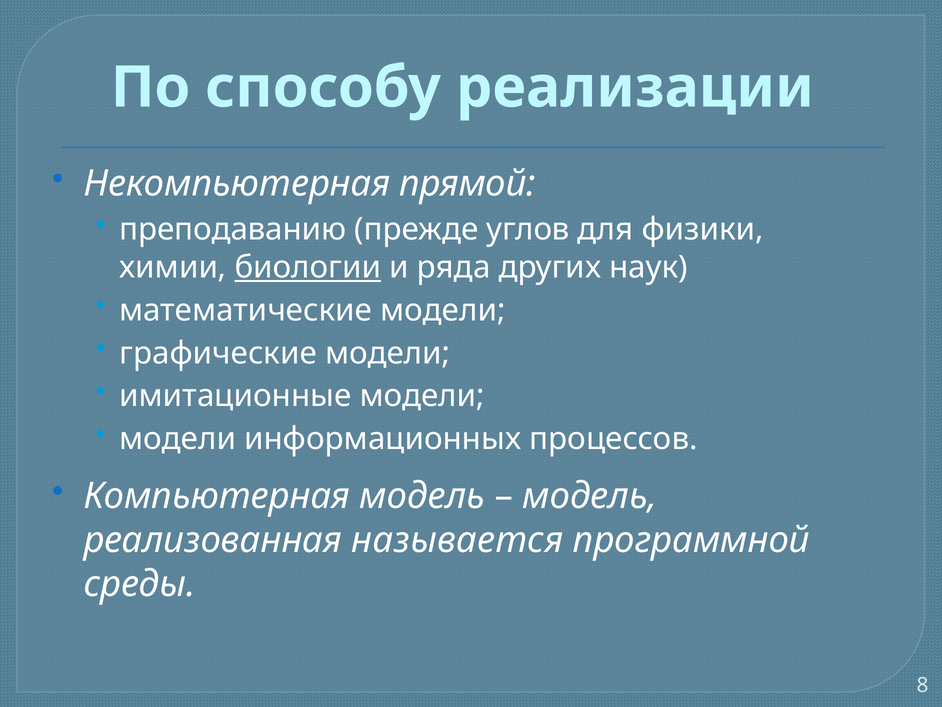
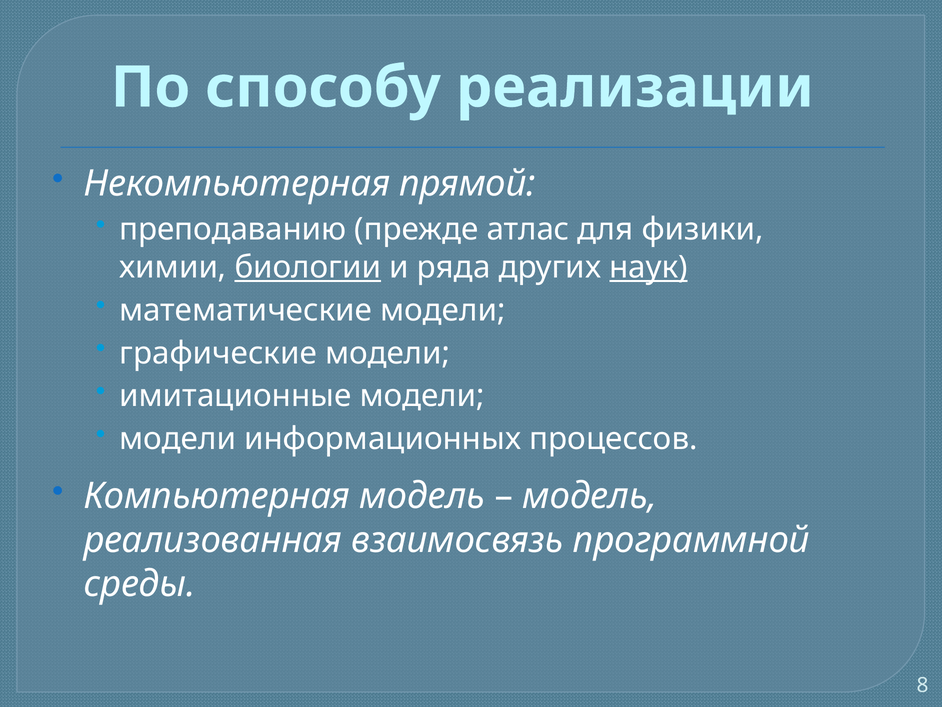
углов: углов -> атлас
наук underline: none -> present
называется: называется -> взаимосвязь
